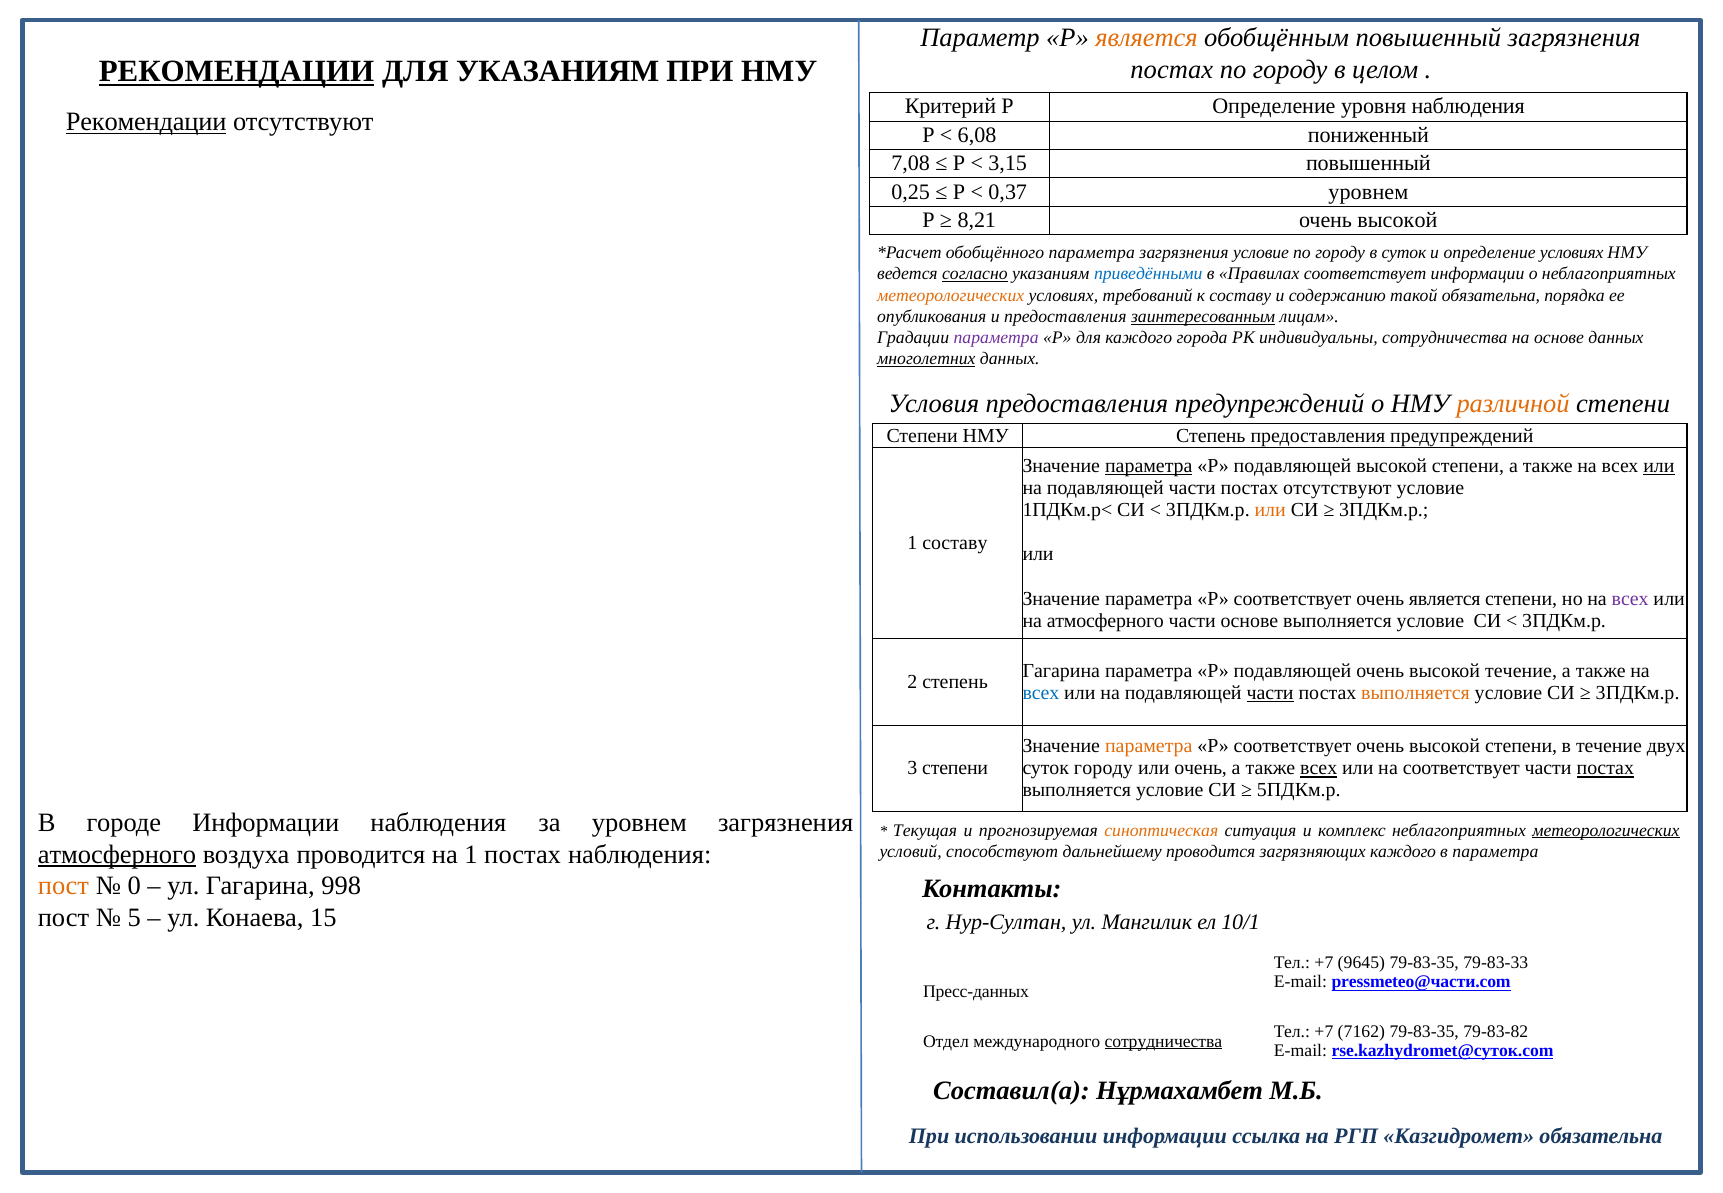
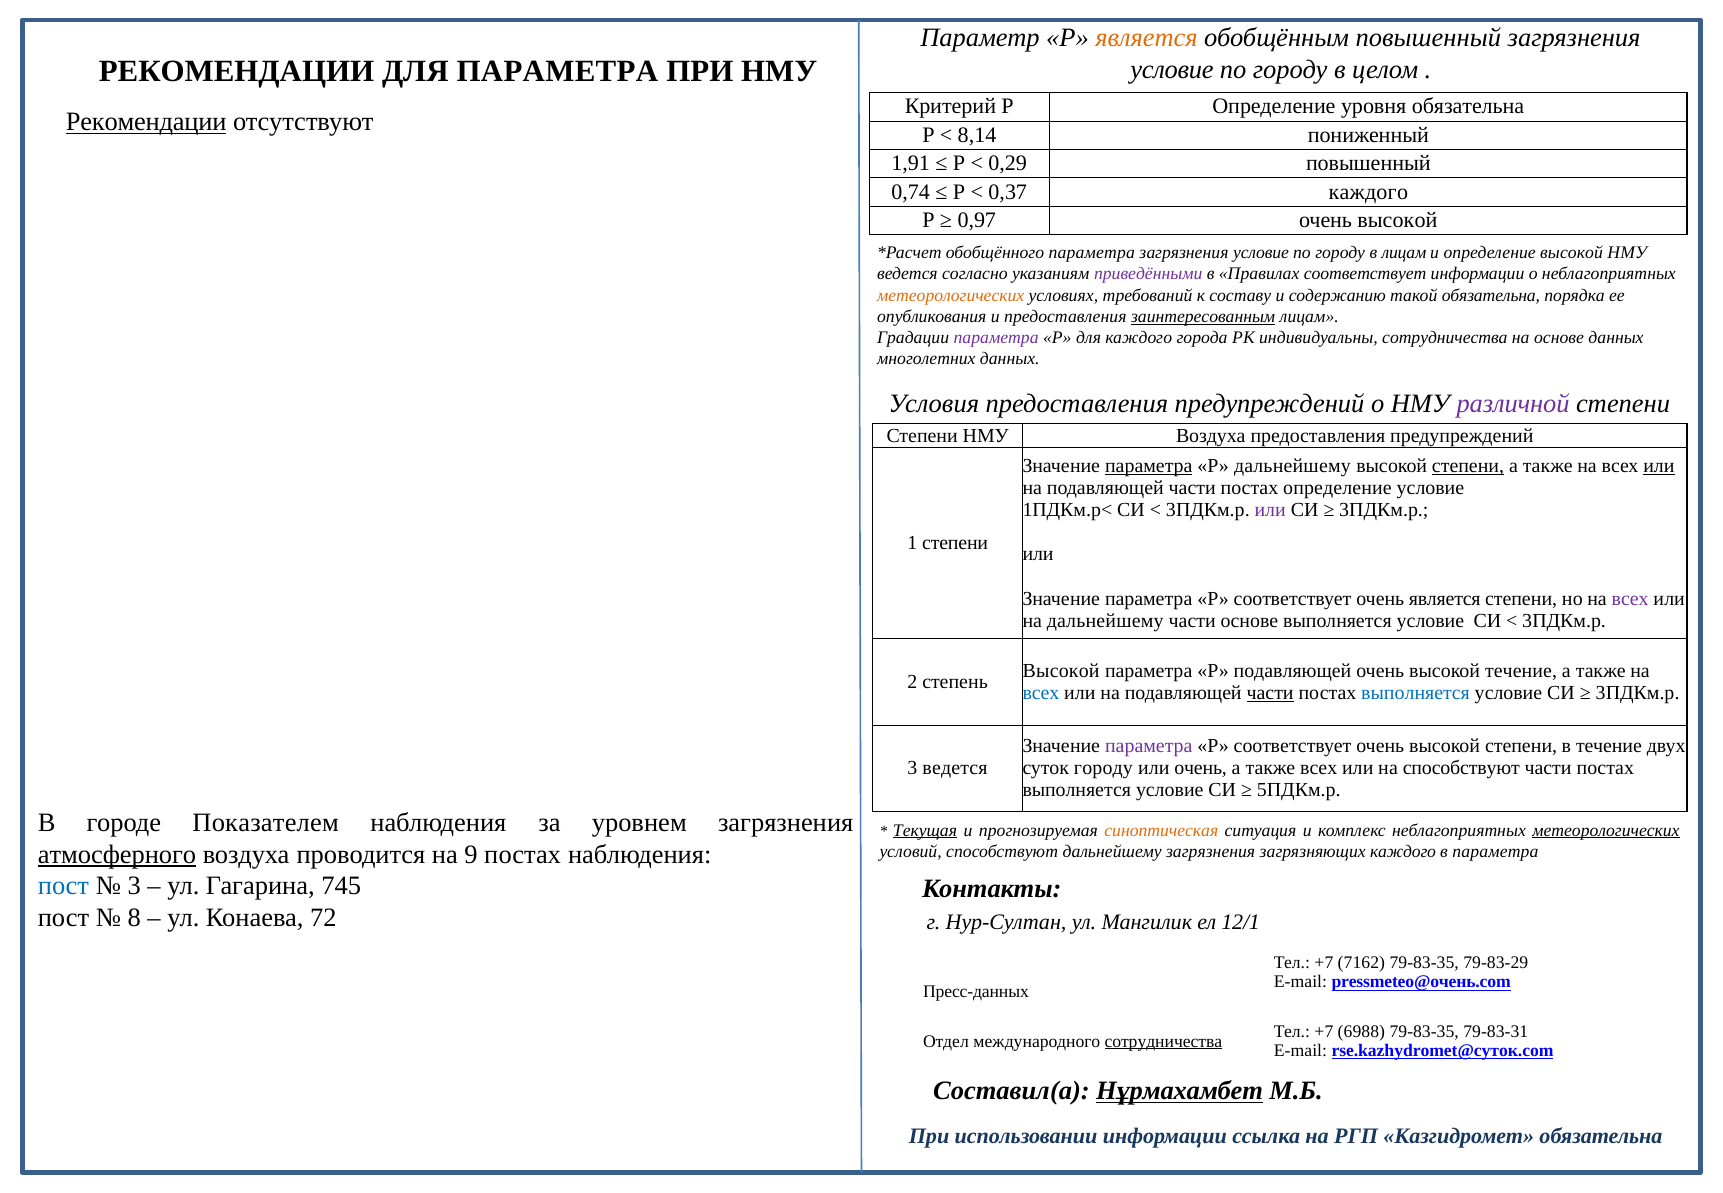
РЕКОМЕНДАЦИИ at (236, 71) underline: present -> none
ДЛЯ УКАЗАНИЯМ: УКАЗАНИЯМ -> ПАРАМЕТРА
постах at (1172, 70): постах -> условие
уровня наблюдения: наблюдения -> обязательна
6,08: 6,08 -> 8,14
7,08: 7,08 -> 1,91
3,15: 3,15 -> 0,29
0,25: 0,25 -> 0,74
0,37 уровнем: уровнем -> каждого
8,21: 8,21 -> 0,97
в суток: суток -> лицам
определение условиях: условиях -> высокой
согласно underline: present -> none
приведёнными colour: blue -> purple
многолетних underline: present -> none
различной colour: orange -> purple
НМУ Степень: Степень -> Воздуха
подавляющей at (1292, 466): подавляющей -> дальнейшему
степени at (1468, 466) underline: none -> present
постах отсутствуют: отсутствуют -> определение
или at (1270, 510) colour: orange -> purple
1 составу: составу -> степени
на атмосферного: атмосферного -> дальнейшему
Гагарина at (1061, 671): Гагарина -> Высокой
выполняется at (1415, 693) colour: orange -> blue
параметра at (1149, 746) colour: orange -> purple
3 степени: степени -> ведется
всех at (1319, 768) underline: present -> none
на соответствует: соответствует -> способствуют
постах at (1605, 768) underline: present -> none
городе Информации: Информации -> Показателем
Текущая underline: none -> present
на 1: 1 -> 9
дальнейшему проводится: проводится -> загрязнения
пост at (64, 886) colour: orange -> blue
0 at (134, 886): 0 -> 3
998: 998 -> 745
5: 5 -> 8
15: 15 -> 72
10/1: 10/1 -> 12/1
9645: 9645 -> 7162
79-83-33: 79-83-33 -> 79-83-29
pressmeteo@части.com: pressmeteo@части.com -> pressmeteo@очень.com
7162: 7162 -> 6988
79-83-82: 79-83-82 -> 79-83-31
Нұрмахамбет underline: none -> present
